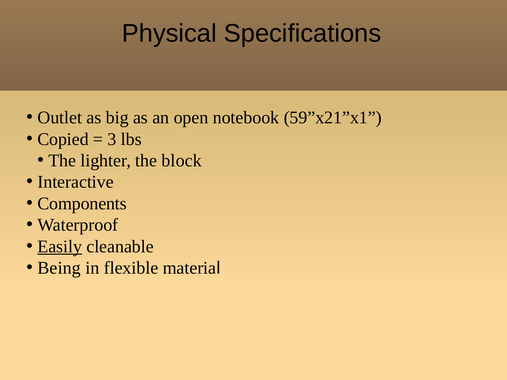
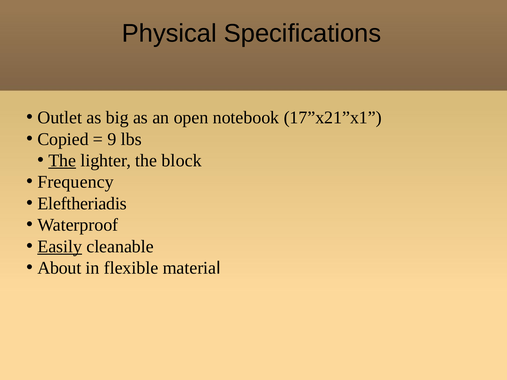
59”x21”x1: 59”x21”x1 -> 17”x21”x1
3: 3 -> 9
The at (62, 161) underline: none -> present
Interactive: Interactive -> Frequency
Components: Components -> Eleftheriadis
Being: Being -> About
